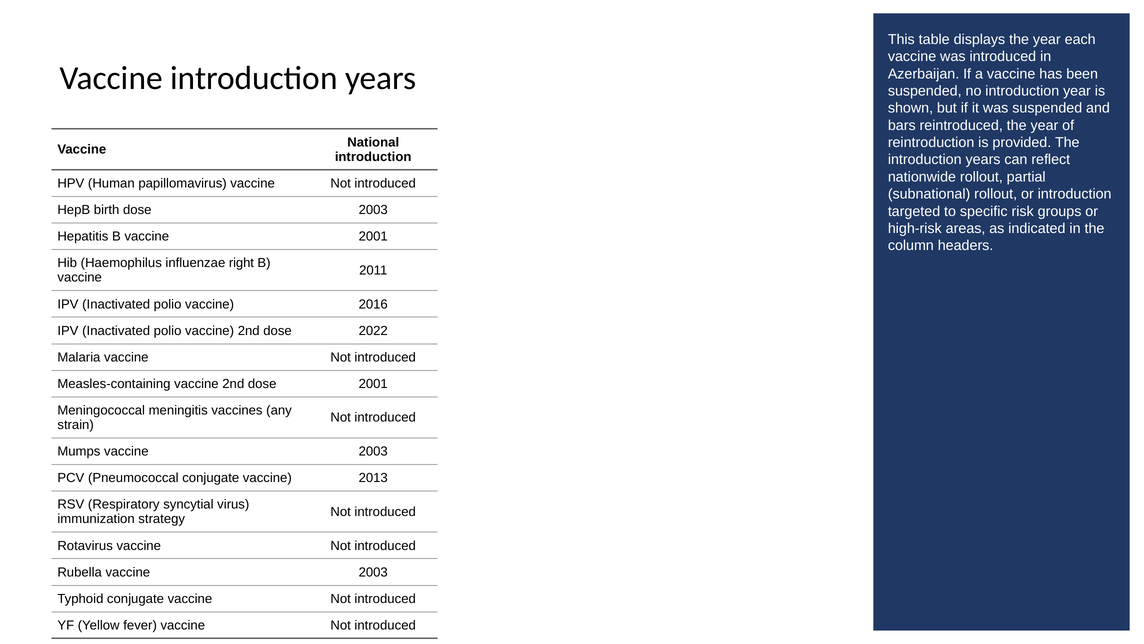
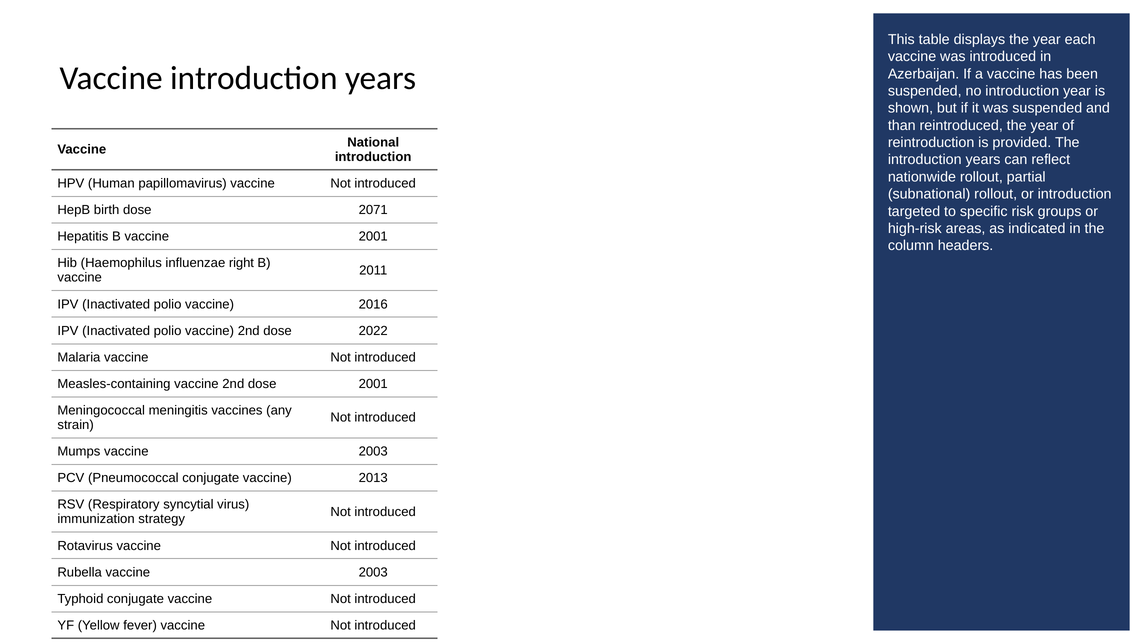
bars: bars -> than
dose 2003: 2003 -> 2071
